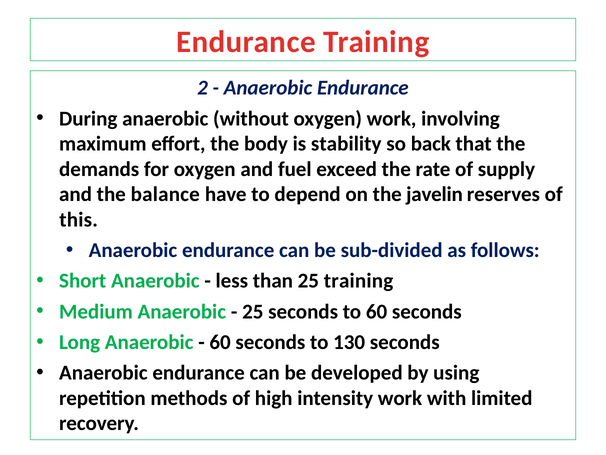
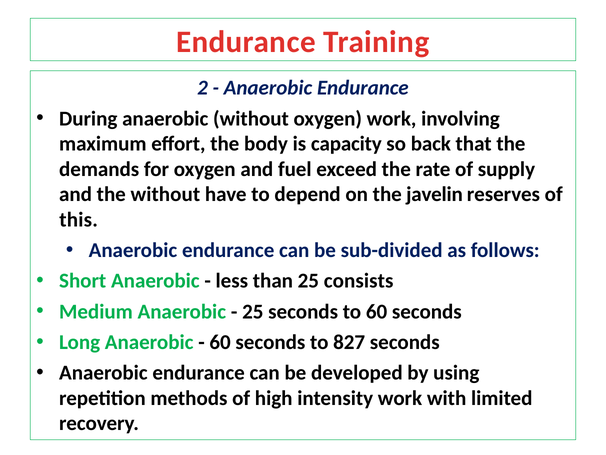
stability: stability -> capacity
the balance: balance -> without
25 training: training -> consists
130: 130 -> 827
